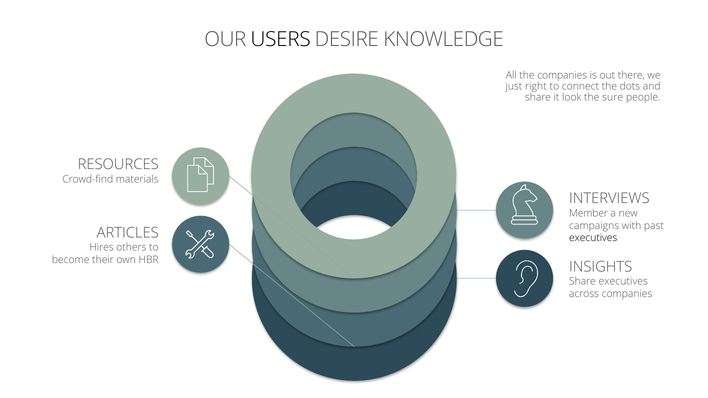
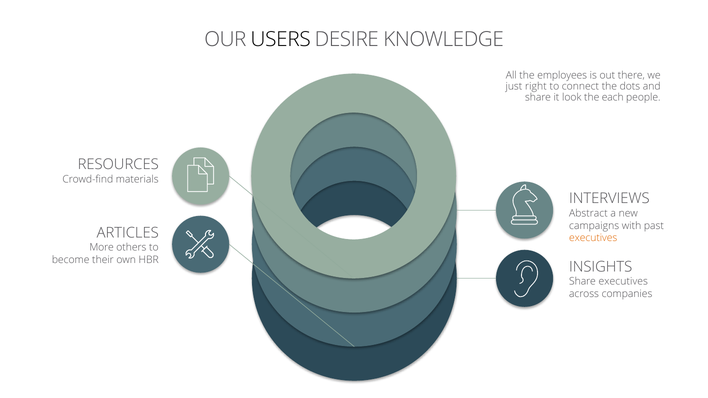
the companies: companies -> employees
sure: sure -> each
Member: Member -> Abstract
executives at (593, 238) colour: black -> orange
Hires: Hires -> More
